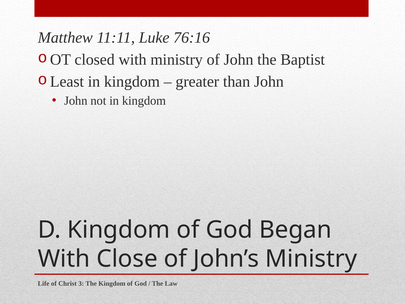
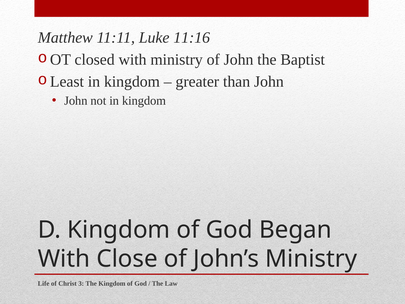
76:16: 76:16 -> 11:16
